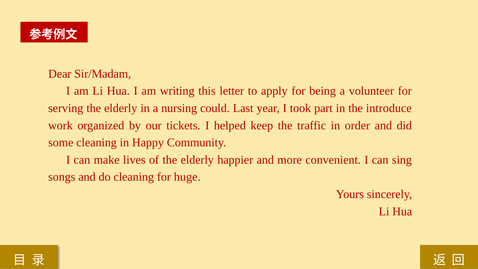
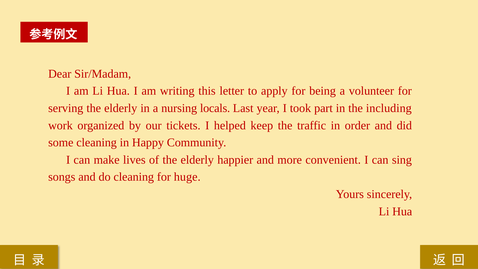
could: could -> locals
introduce: introduce -> including
